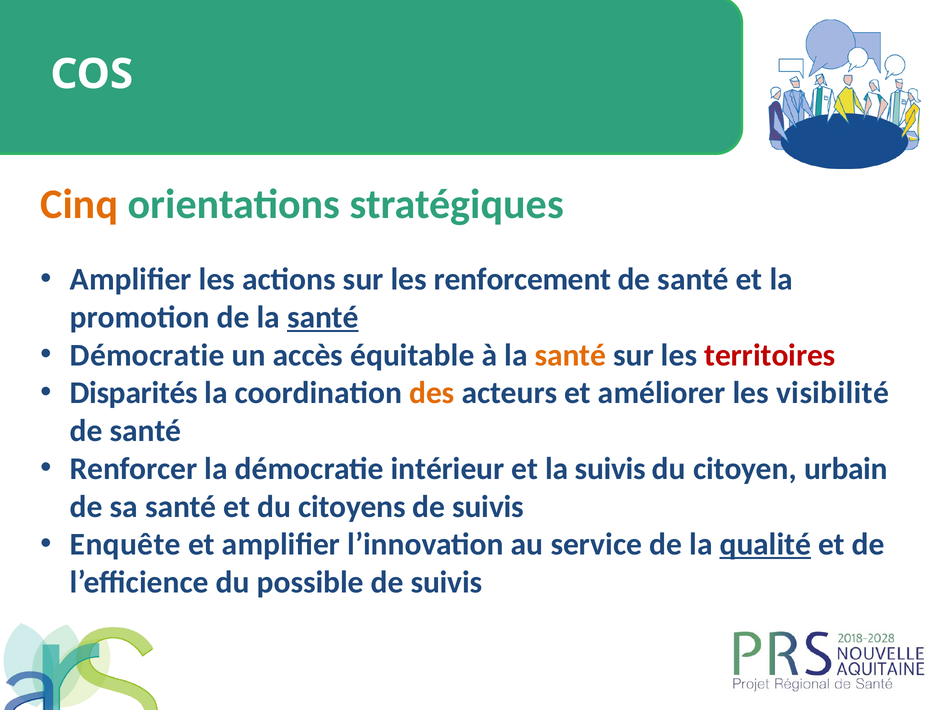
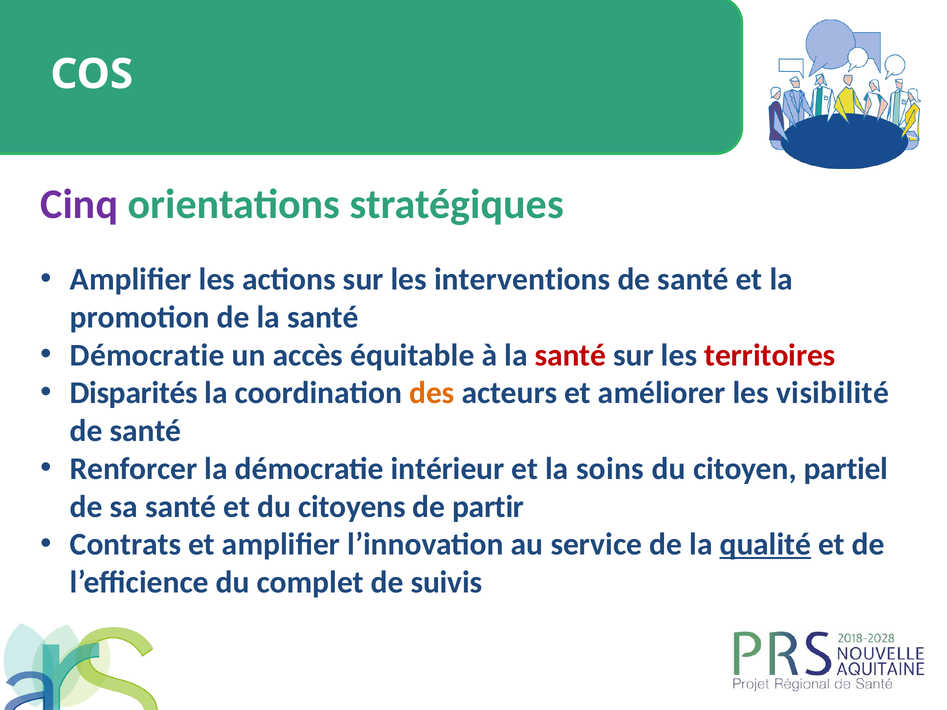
Cinq colour: orange -> purple
renforcement: renforcement -> interventions
santé at (323, 317) underline: present -> none
santé at (570, 355) colour: orange -> red
la suivis: suivis -> soins
urbain: urbain -> partiel
suivis at (488, 507): suivis -> partir
Enquête: Enquête -> Contrats
possible: possible -> complet
